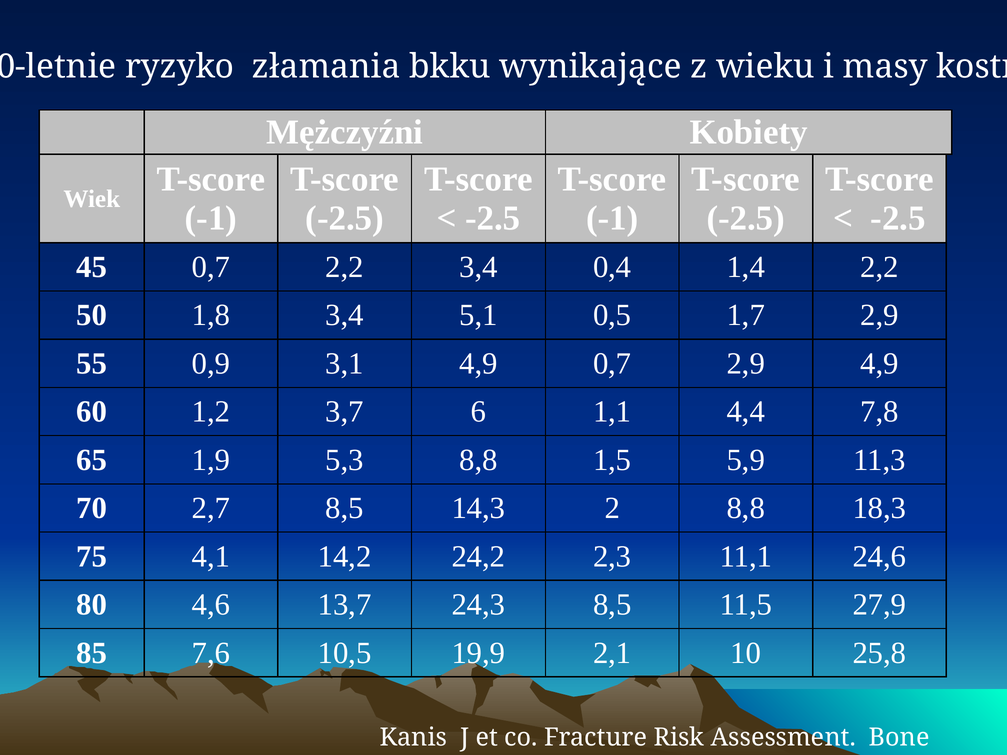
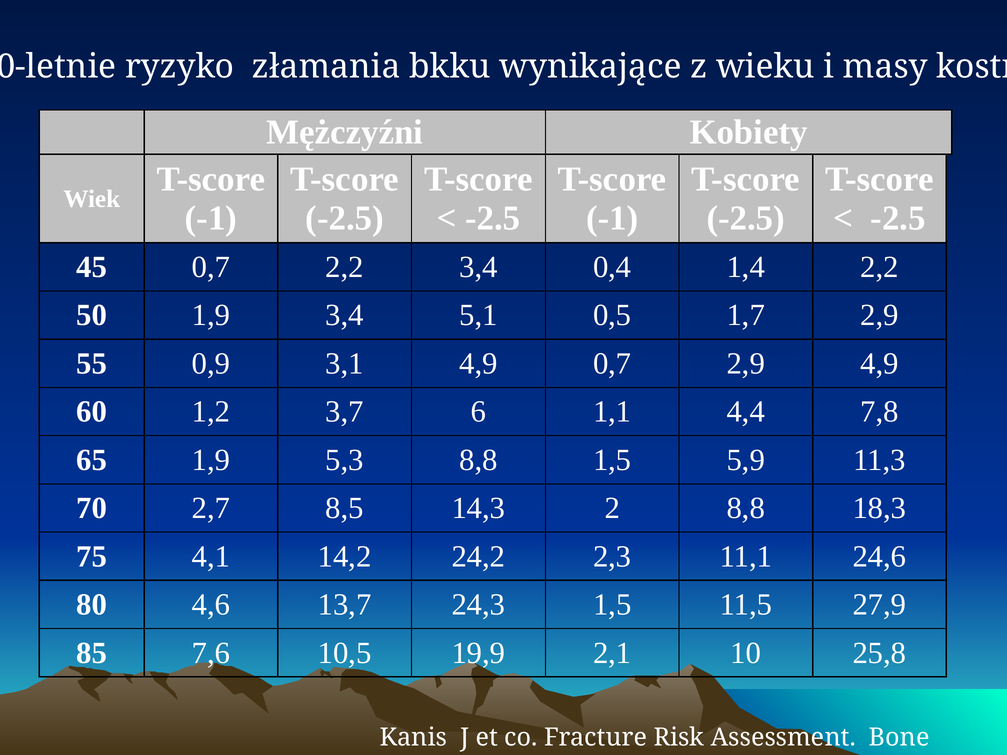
50 1,8: 1,8 -> 1,9
24,3 8,5: 8,5 -> 1,5
